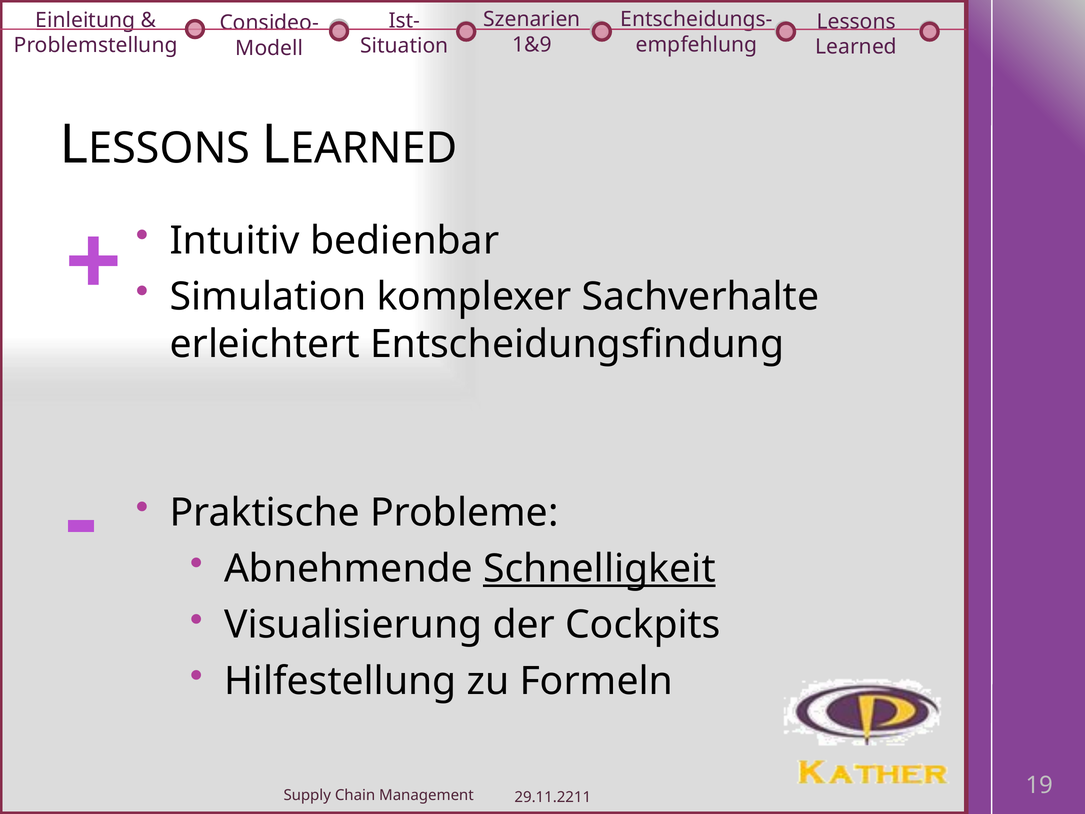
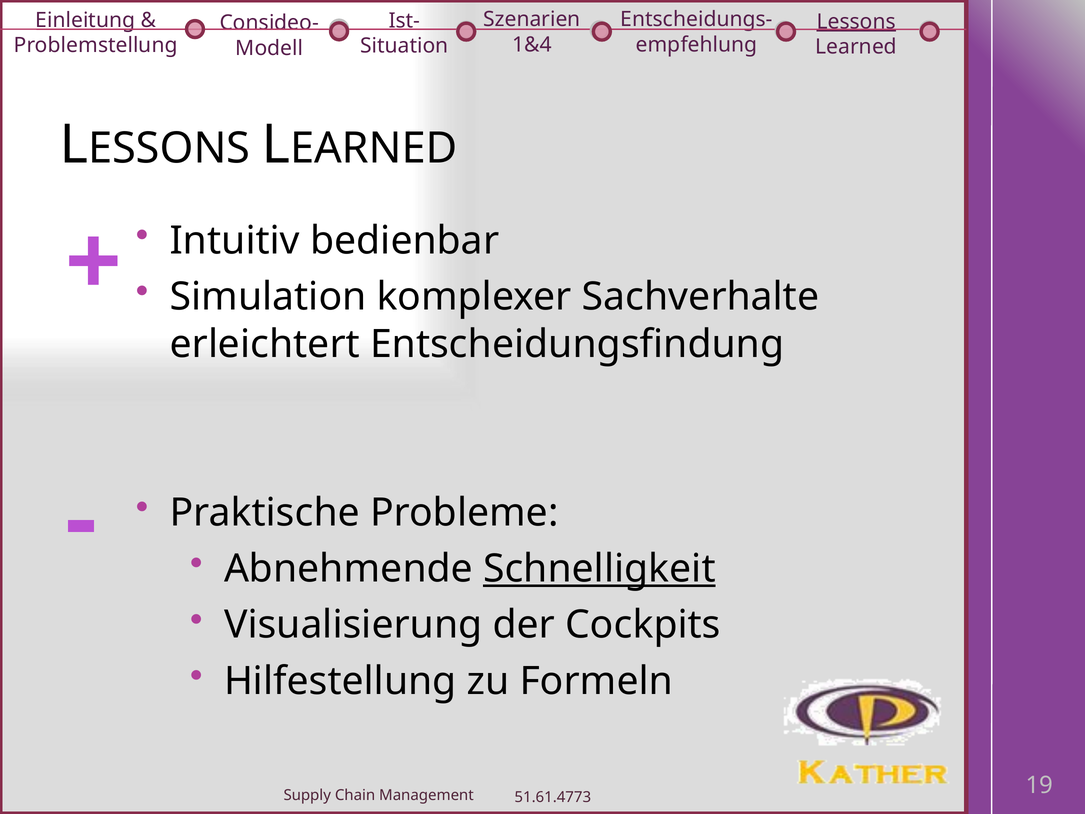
Lessons underline: none -> present
1&9: 1&9 -> 1&4
29.11.2211: 29.11.2211 -> 51.61.4773
